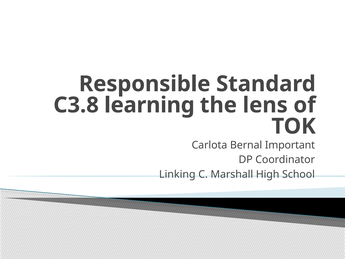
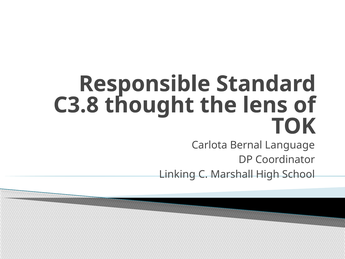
learning: learning -> thought
Important: Important -> Language
